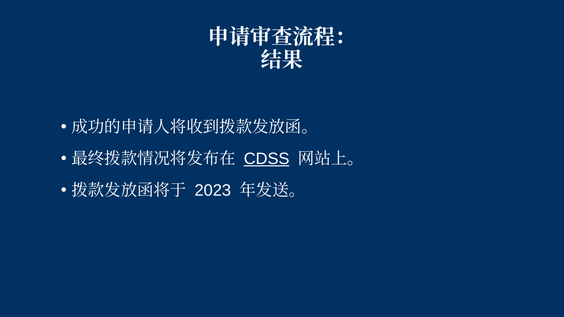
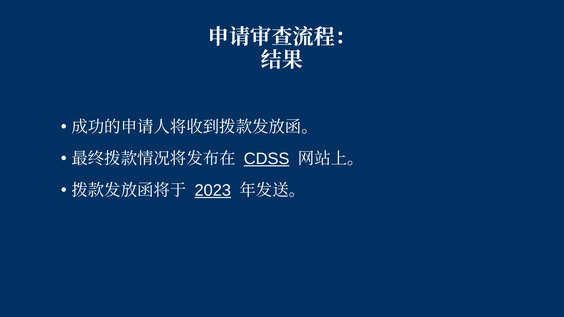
2023 underline: none -> present
